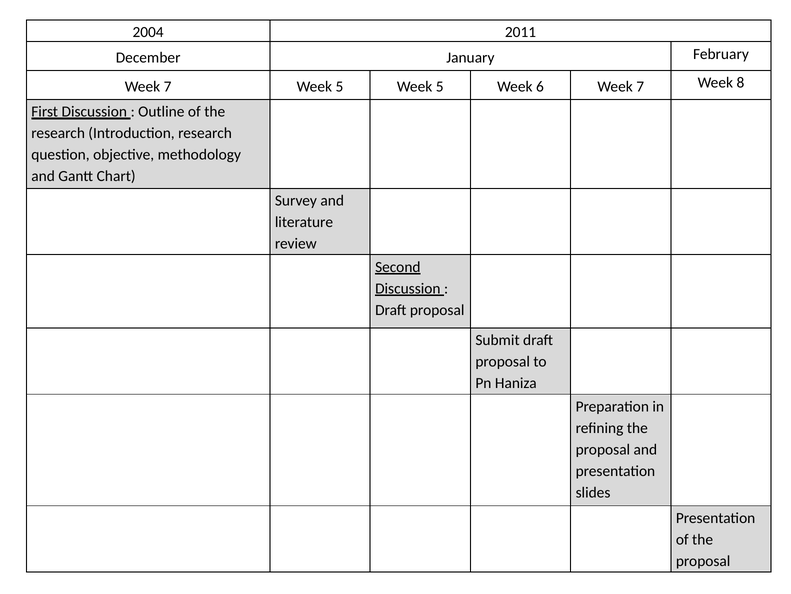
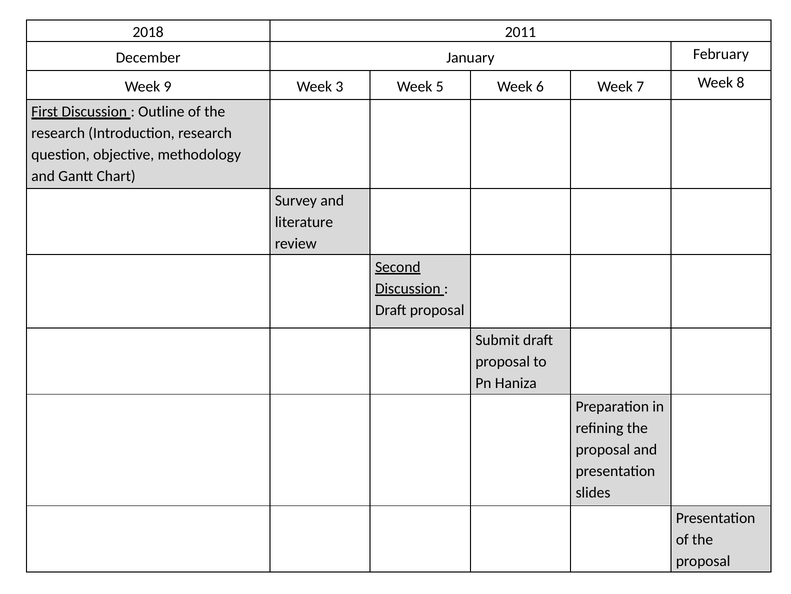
2004: 2004 -> 2018
7 at (168, 86): 7 -> 9
5 at (339, 86): 5 -> 3
